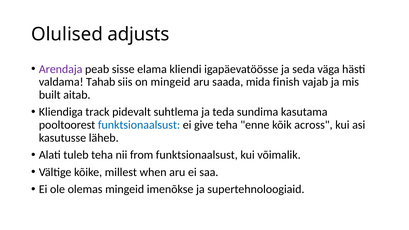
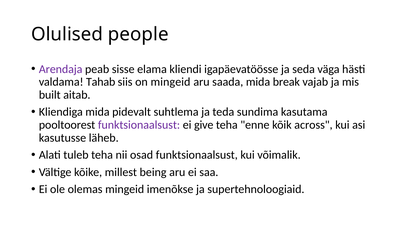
adjusts: adjusts -> people
finish: finish -> break
Kliendiga track: track -> mida
funktsionaalsust at (139, 125) colour: blue -> purple
from: from -> osad
when: when -> being
